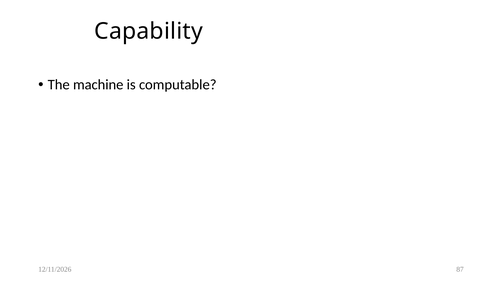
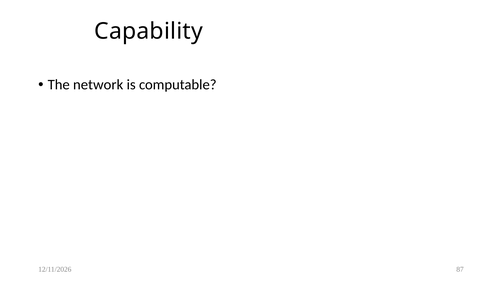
machine: machine -> network
